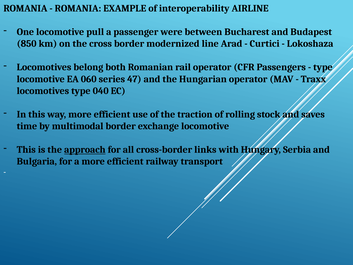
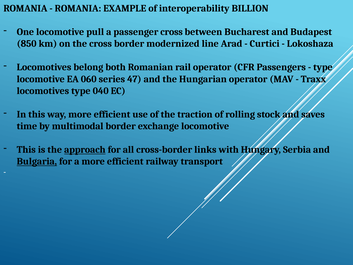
AIRLINE: AIRLINE -> BILLION
passenger were: were -> cross
Bulgaria underline: none -> present
